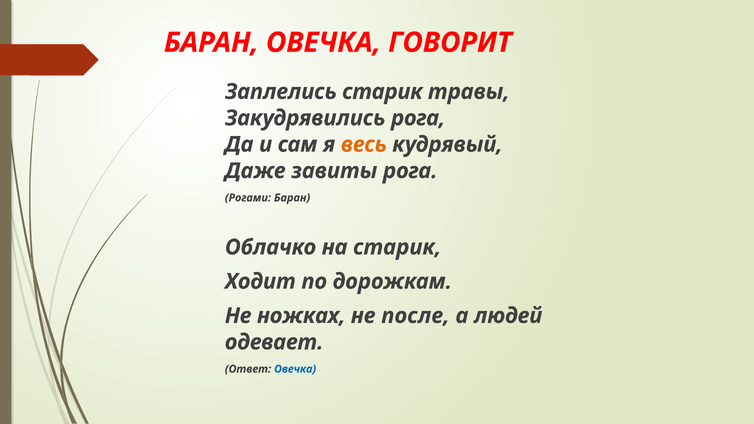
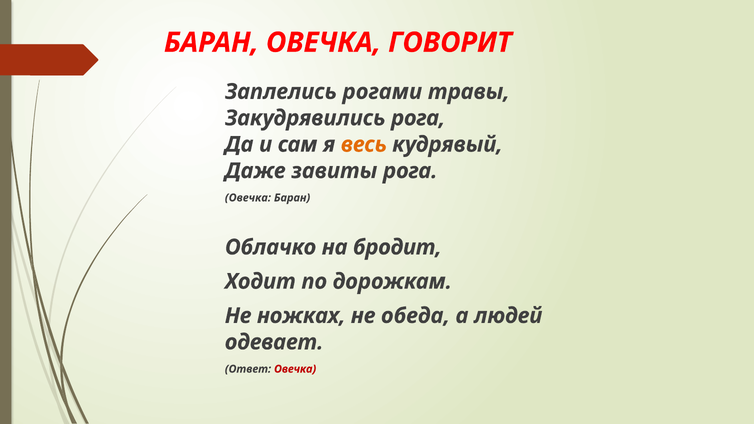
Заплелись старик: старик -> рогами
Рогами at (248, 198): Рогами -> Овечка
на старик: старик -> бродит
после: после -> обеда
Овечка at (295, 369) colour: blue -> red
